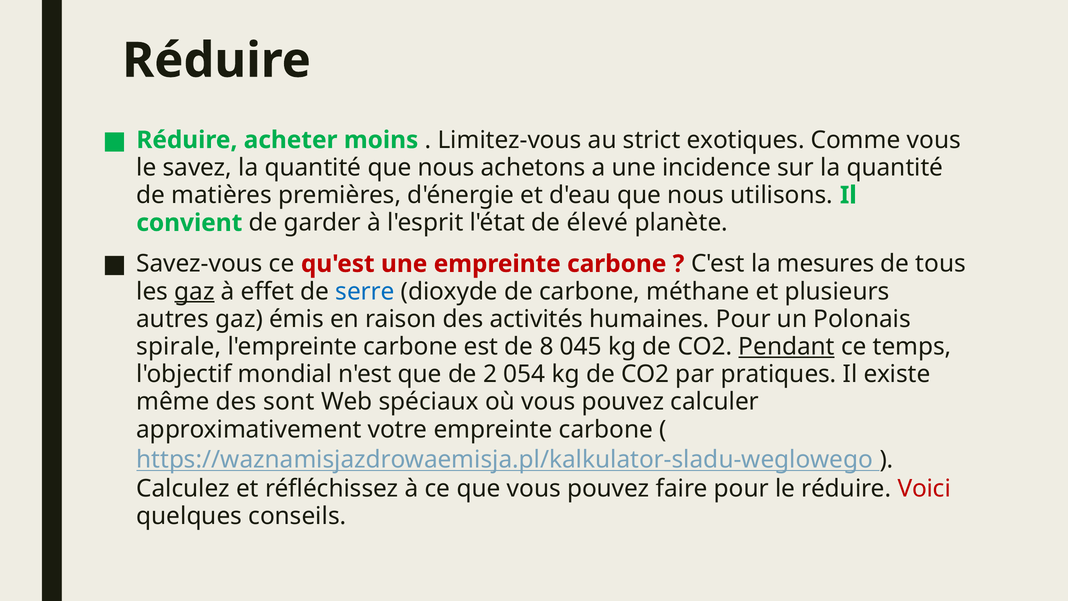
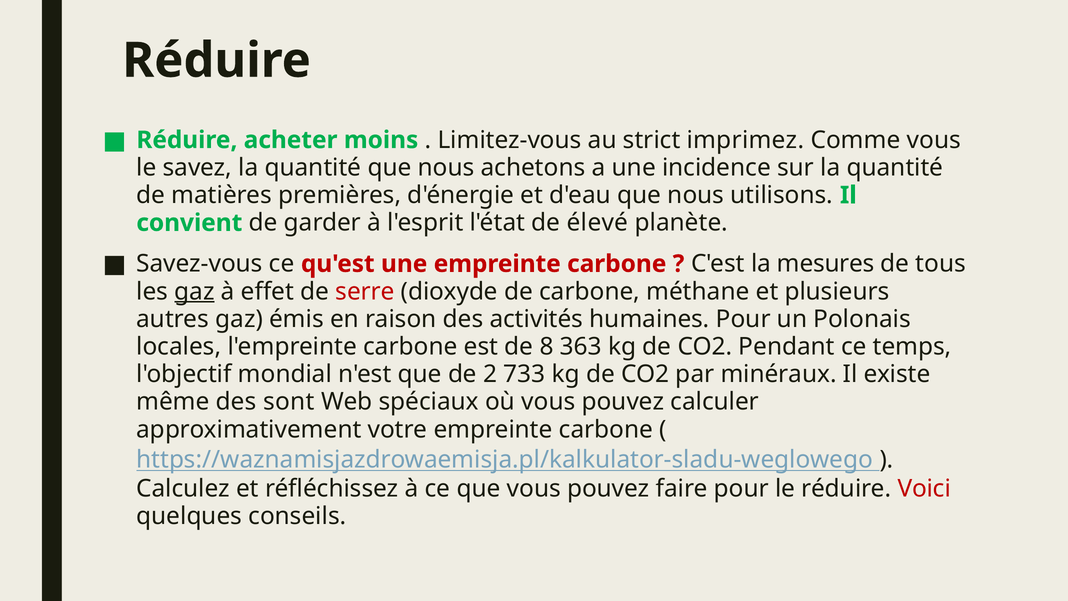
exotiques: exotiques -> imprimez
serre colour: blue -> red
spirale: spirale -> locales
045: 045 -> 363
Pendant underline: present -> none
054: 054 -> 733
pratiques: pratiques -> minéraux
